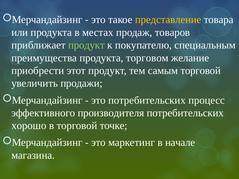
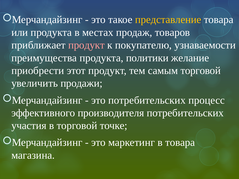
продукт at (86, 45) colour: light green -> pink
специальным: специальным -> узнаваемости
торговом: торговом -> политики
хорошо: хорошо -> участия
в начале: начале -> товара
